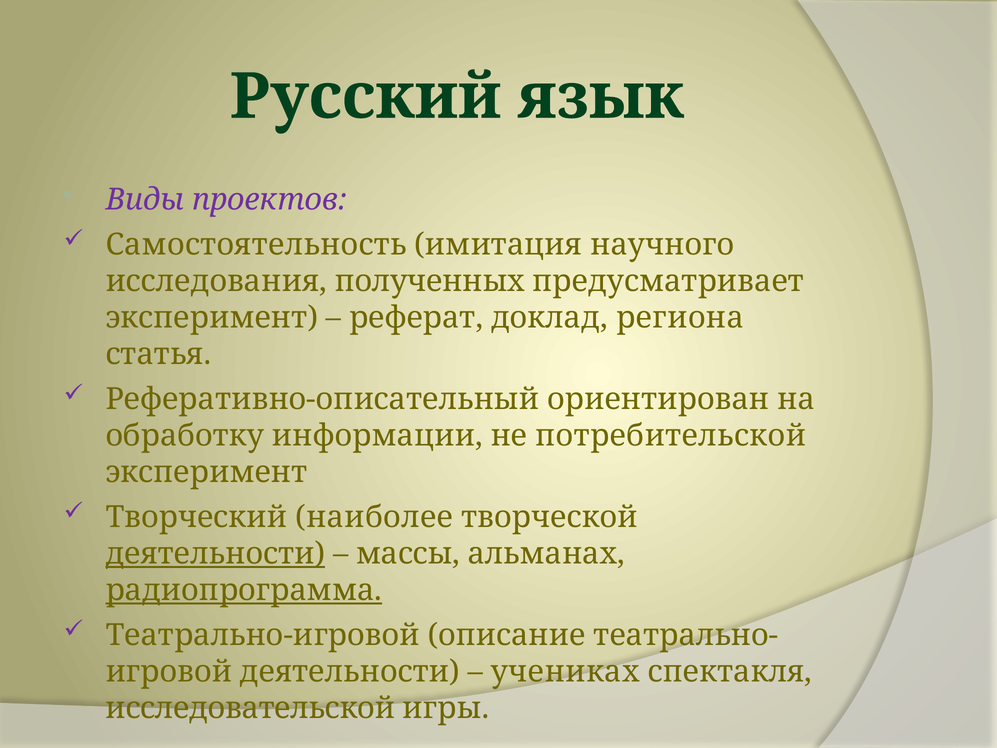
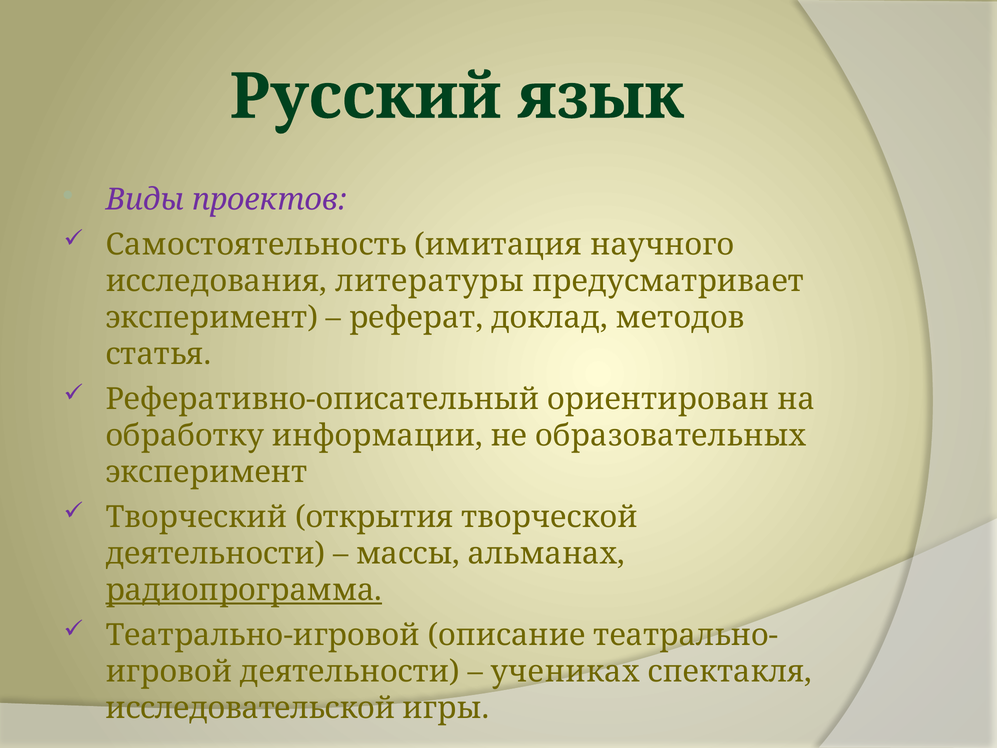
полученных: полученных -> литературы
региона: региона -> методов
потребительской: потребительской -> образовательных
наиболее: наиболее -> открытия
деятельности at (215, 554) underline: present -> none
